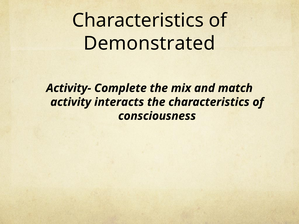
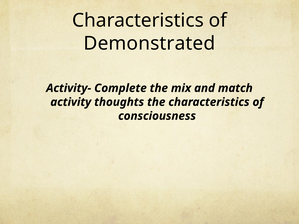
interacts: interacts -> thoughts
